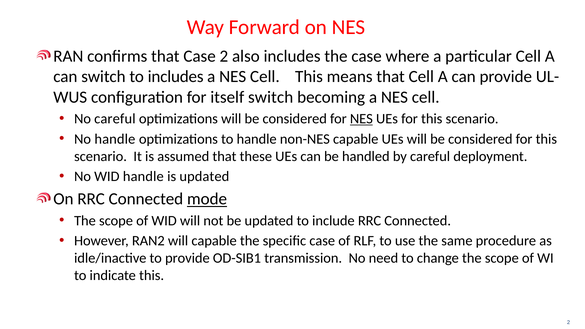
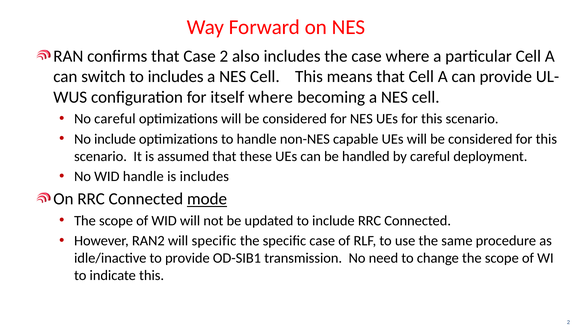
itself switch: switch -> where
NES at (361, 119) underline: present -> none
No handle: handle -> include
is updated: updated -> includes
will capable: capable -> specific
